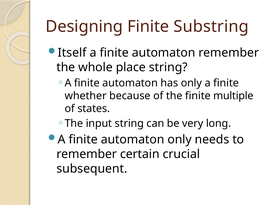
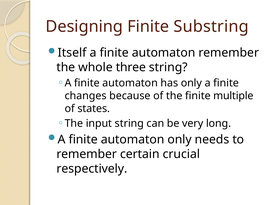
place: place -> three
whether: whether -> changes
subsequent: subsequent -> respectively
